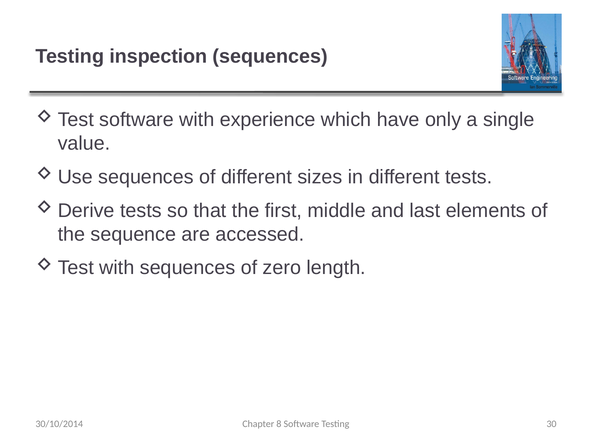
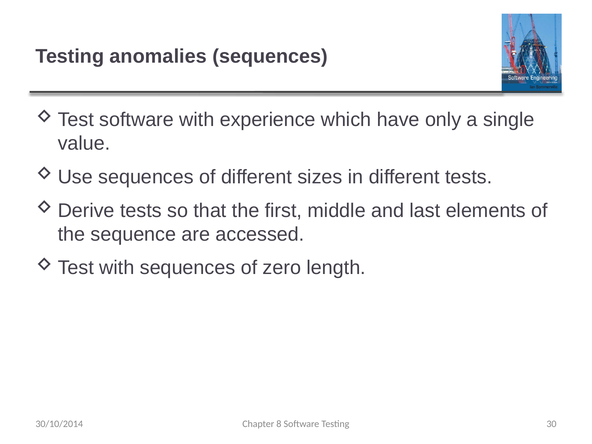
inspection: inspection -> anomalies
